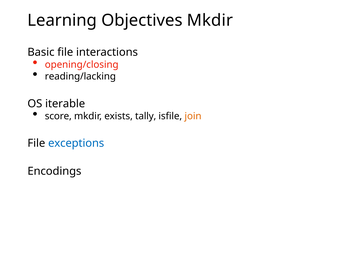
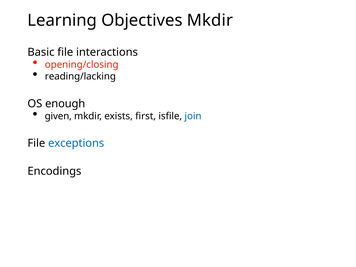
iterable: iterable -> enough
score: score -> given
tally: tally -> first
join colour: orange -> blue
